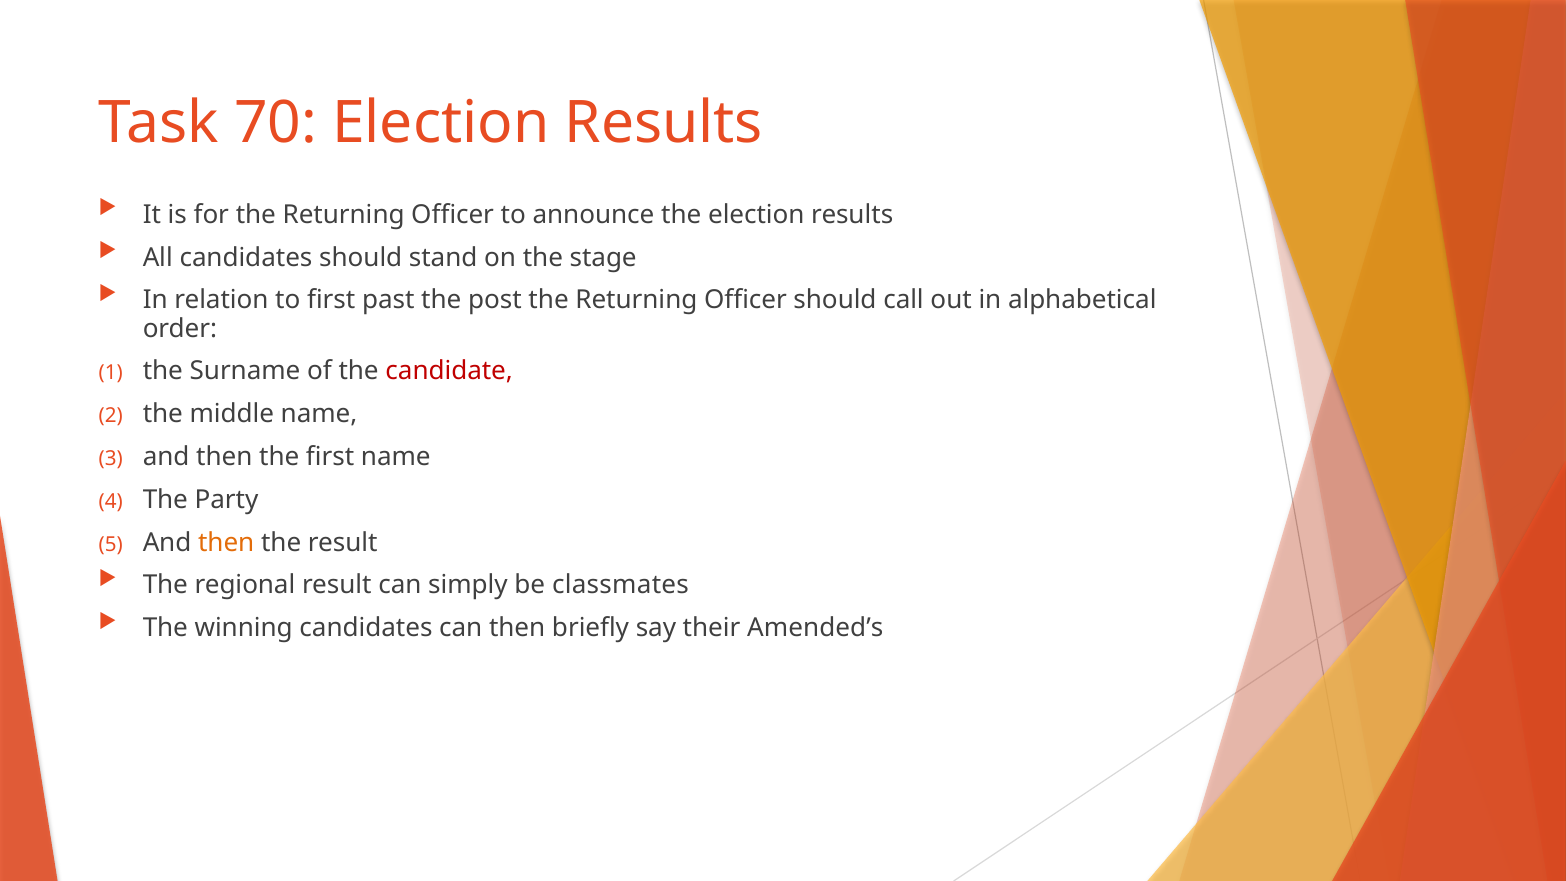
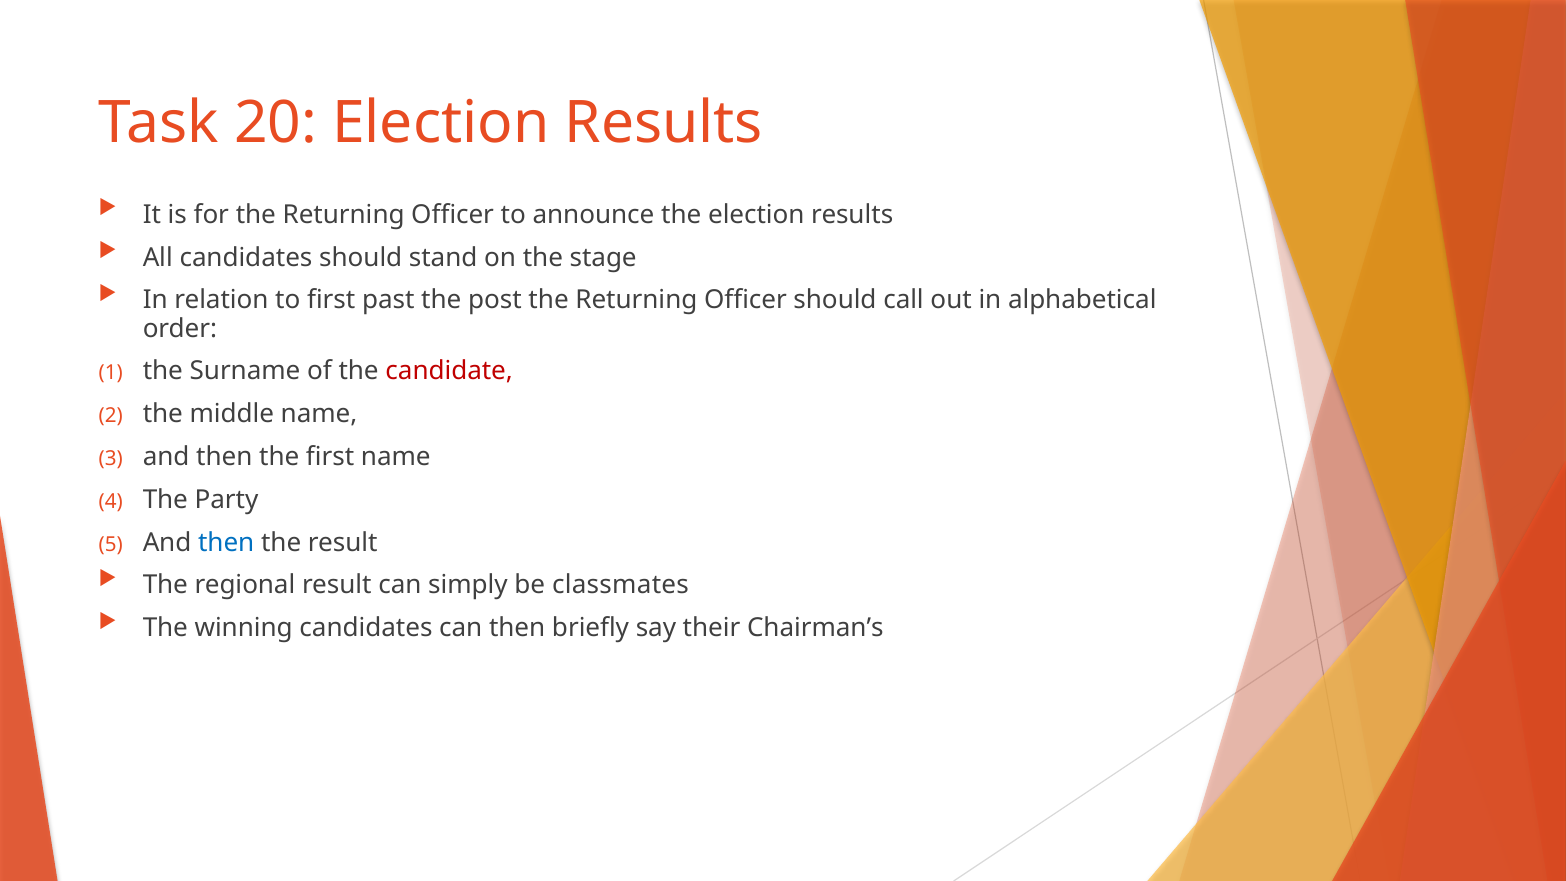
70: 70 -> 20
then at (226, 542) colour: orange -> blue
Amended’s: Amended’s -> Chairman’s
